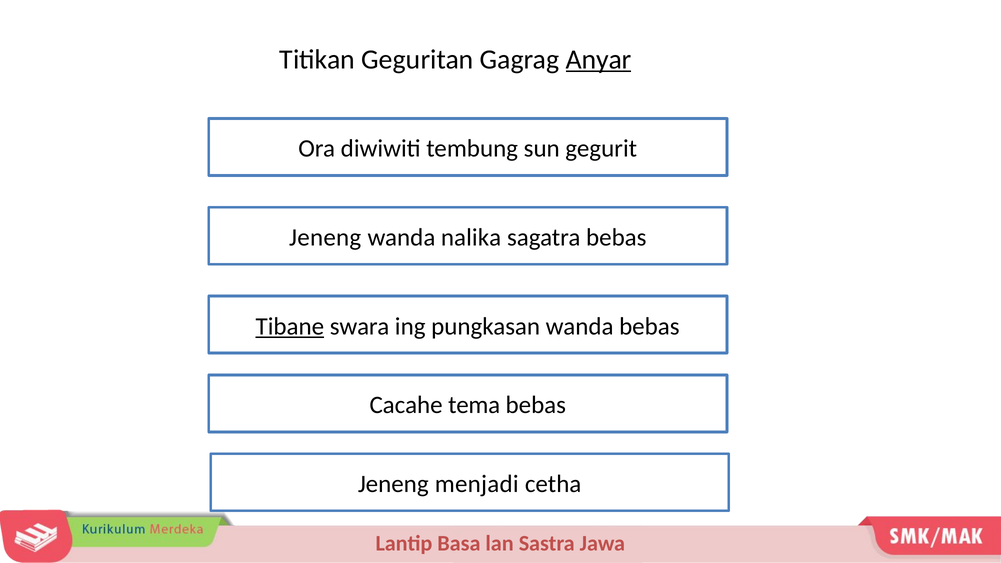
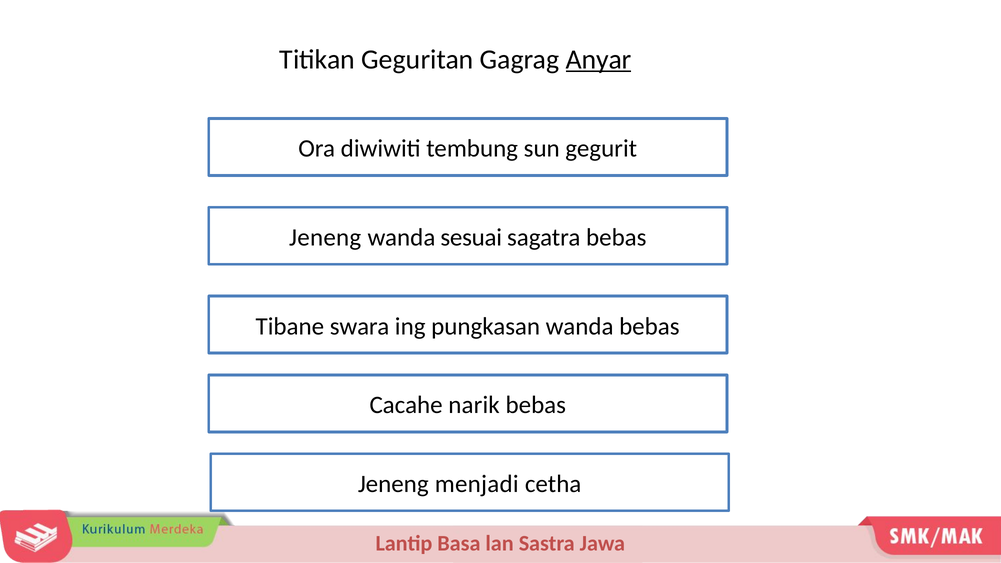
nalika: nalika -> sesuai
Tibane underline: present -> none
tema: tema -> narik
